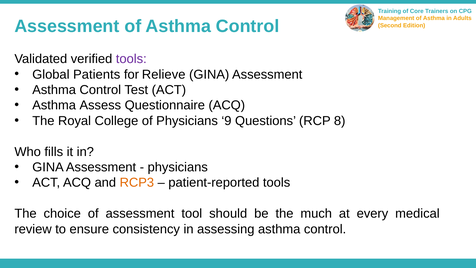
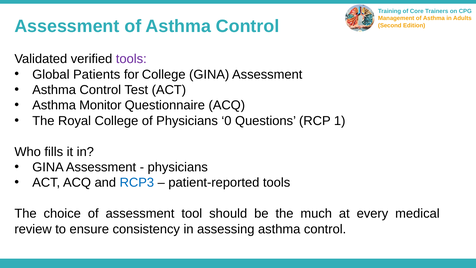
for Relieve: Relieve -> College
Assess: Assess -> Monitor
9: 9 -> 0
8: 8 -> 1
RCP3 colour: orange -> blue
